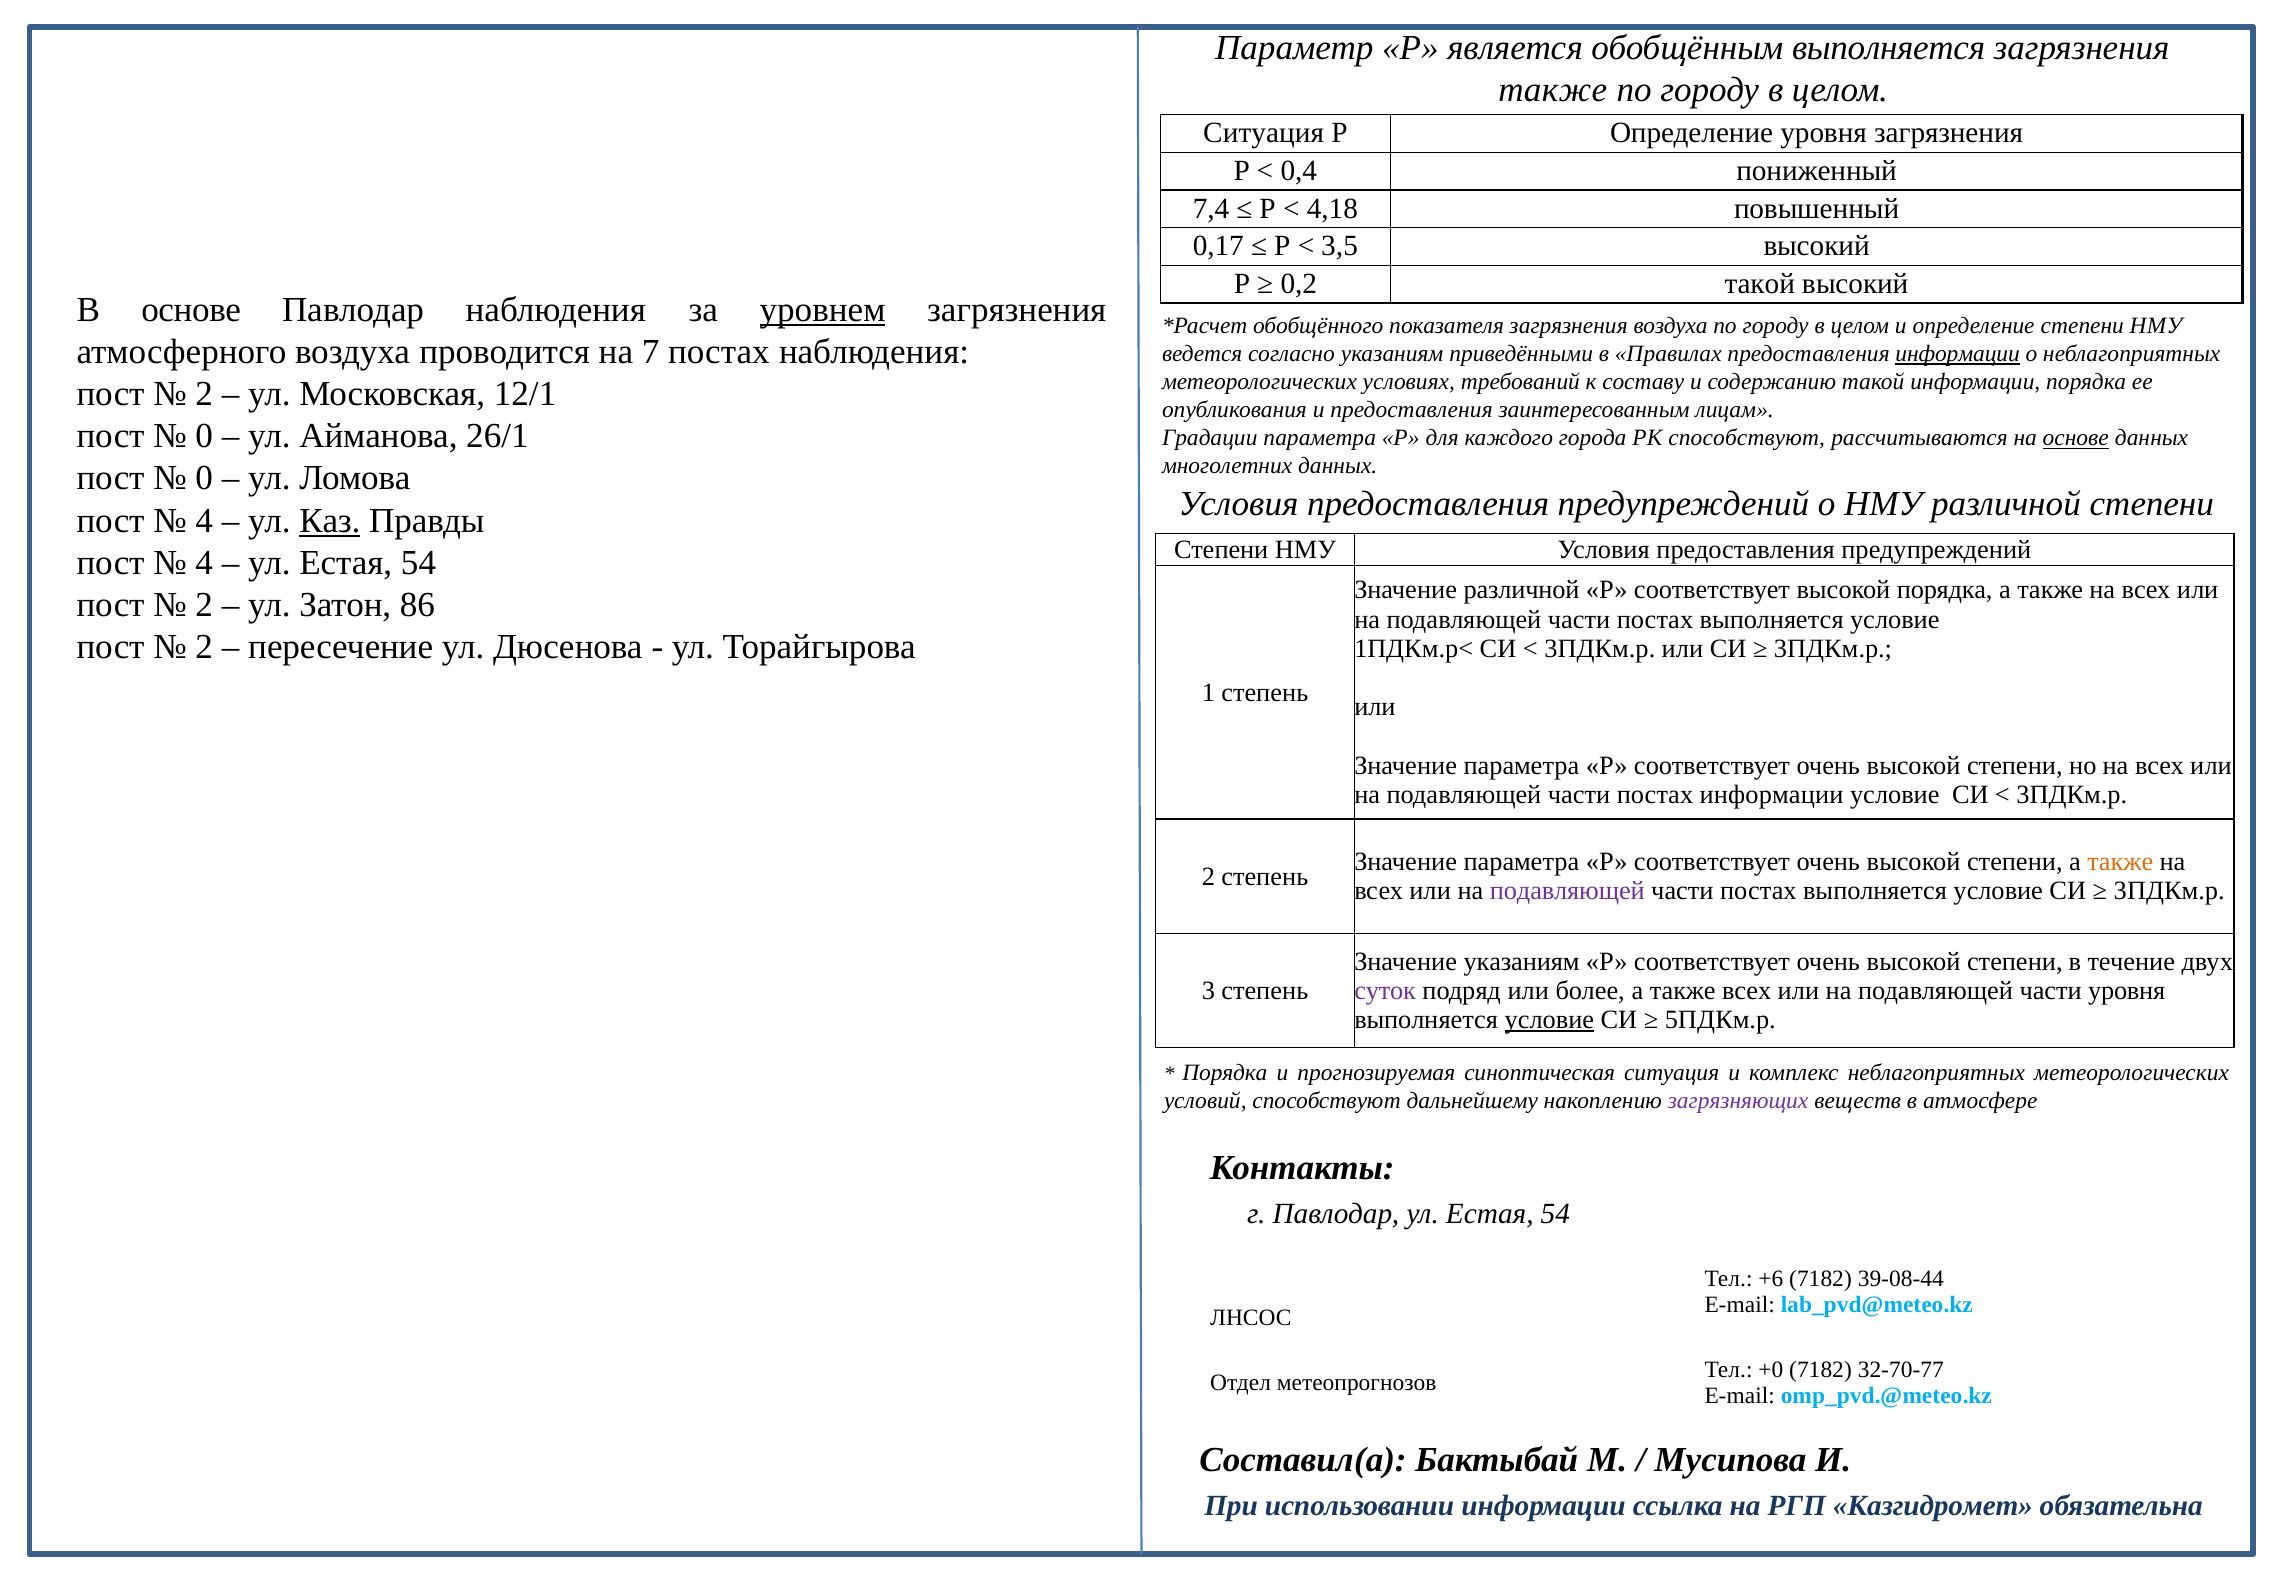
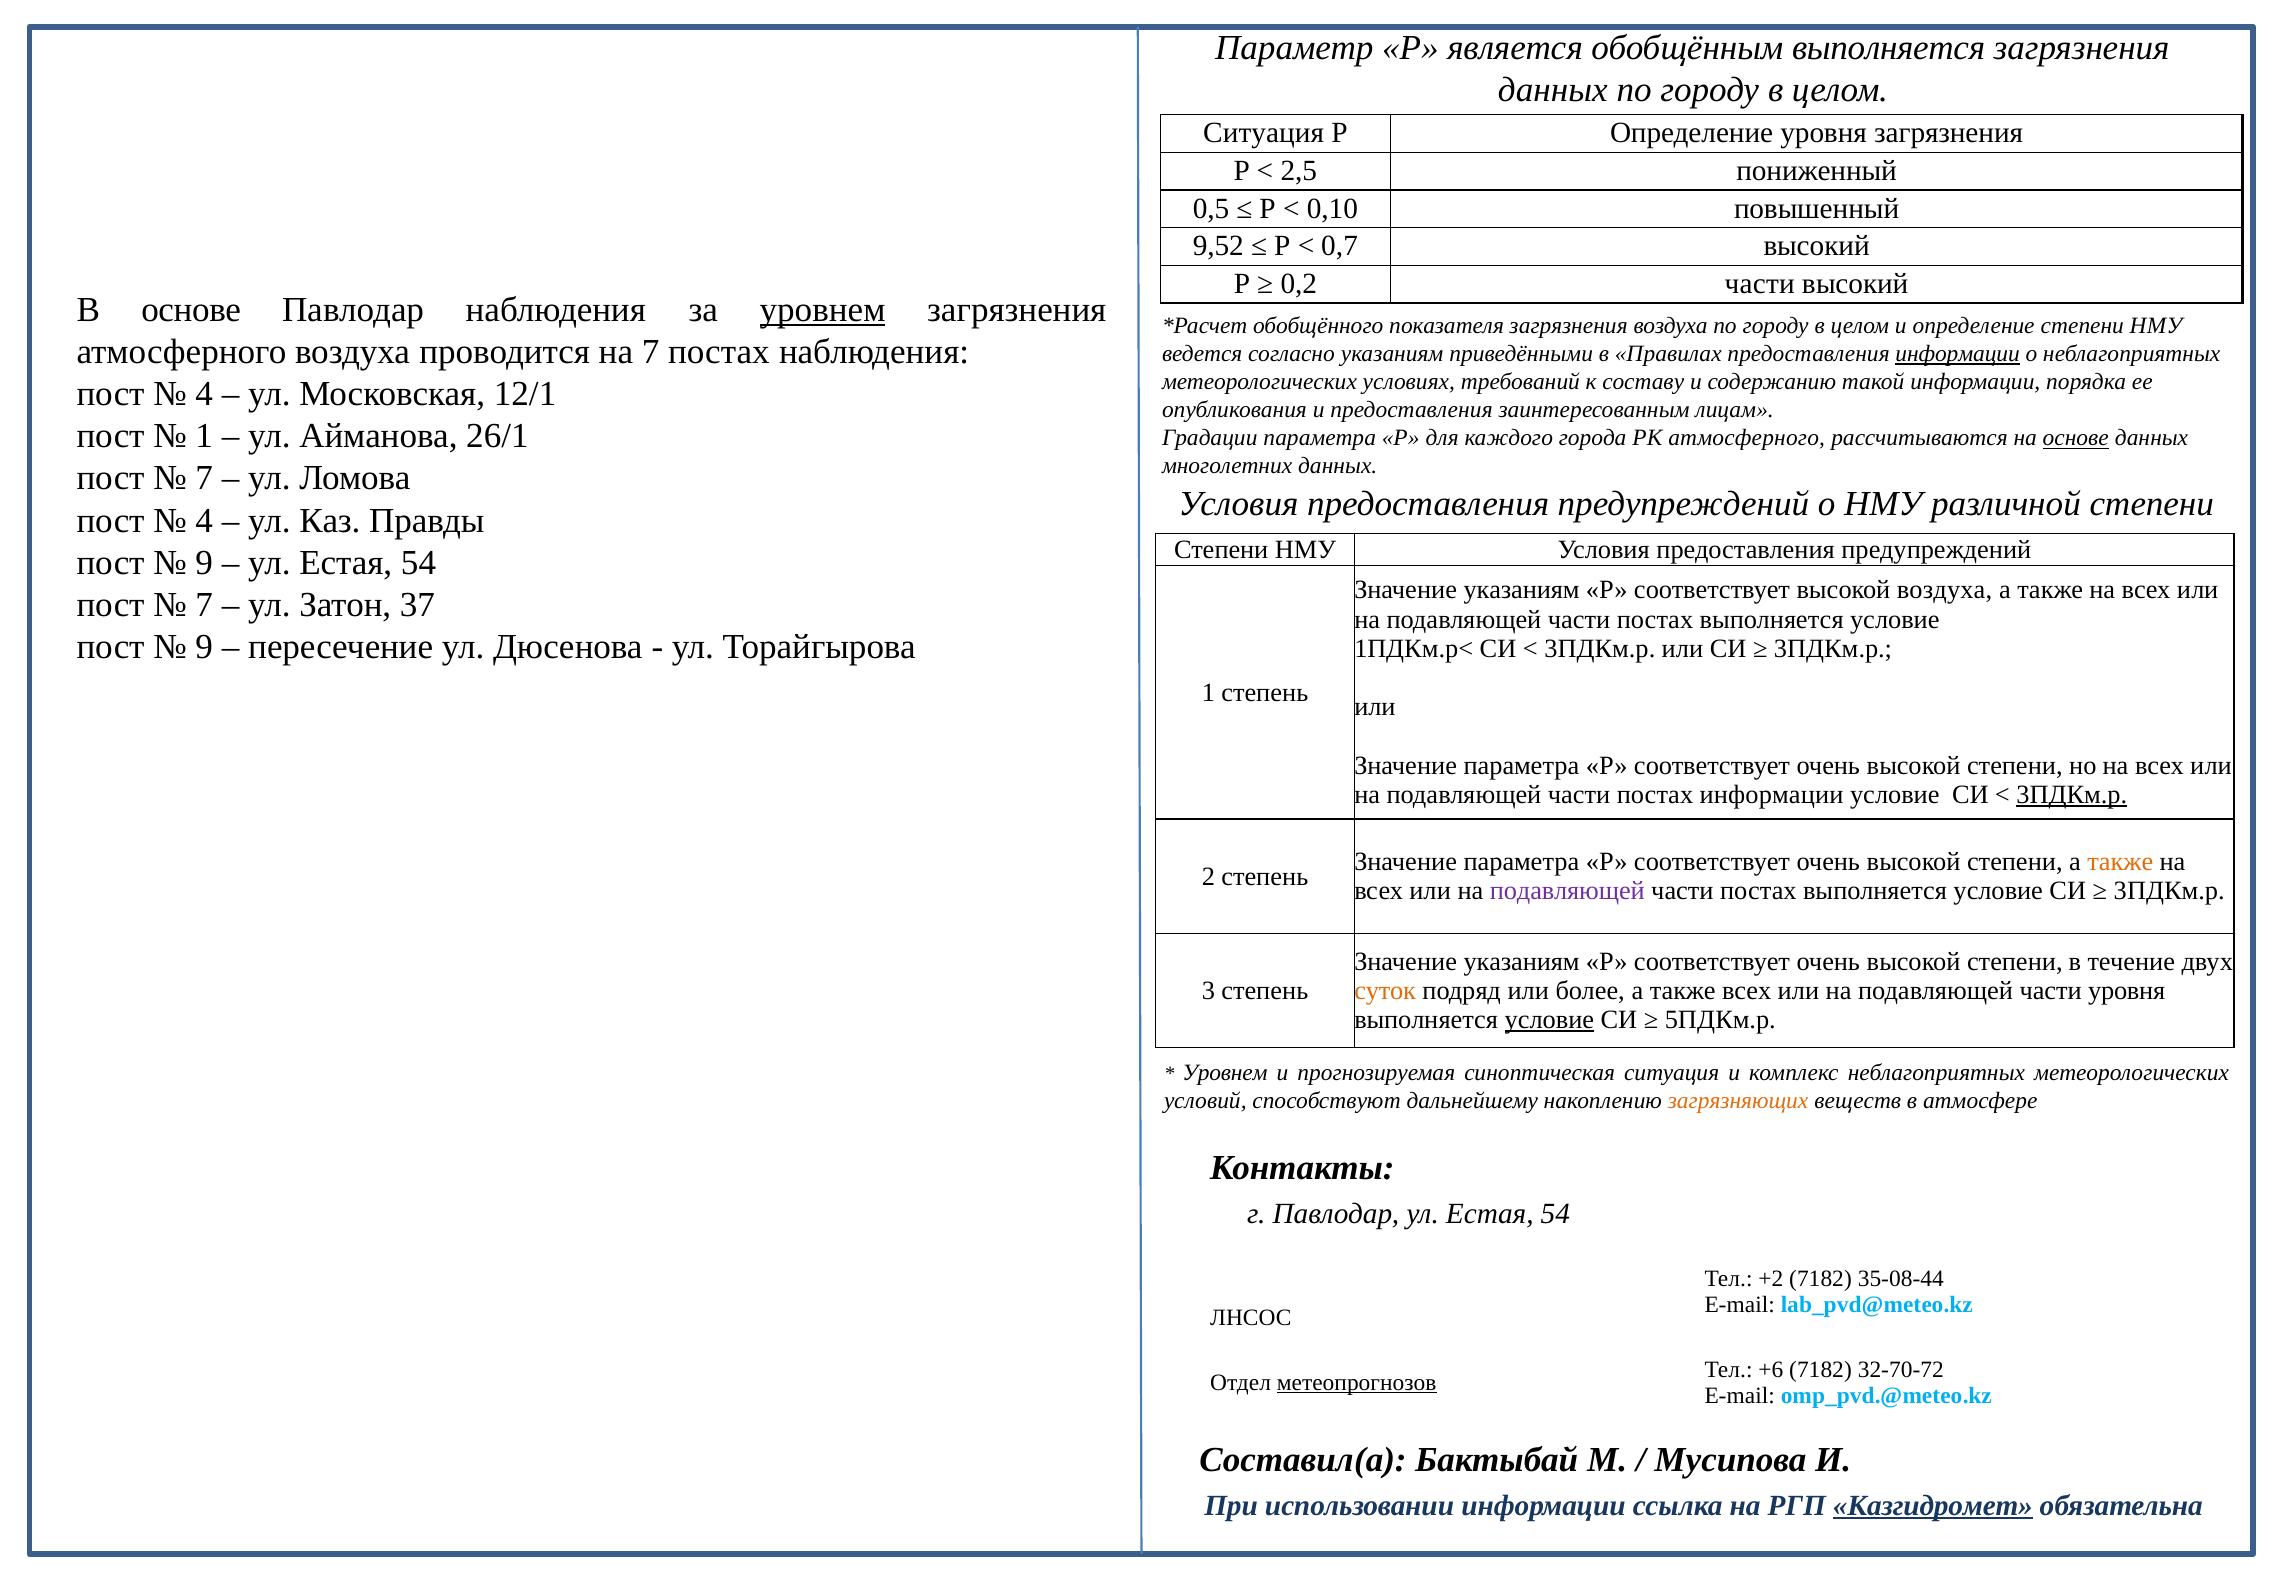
также at (1553, 90): также -> данных
0,4: 0,4 -> 2,5
7,4: 7,4 -> 0,5
4,18: 4,18 -> 0,10
0,17: 0,17 -> 9,52
3,5: 3,5 -> 0,7
0,2 такой: такой -> части
2 at (204, 394): 2 -> 4
0 at (204, 436): 0 -> 1
РК способствуют: способствуют -> атмосферного
0 at (204, 478): 0 -> 7
Каз underline: present -> none
4 at (204, 562): 4 -> 9
различной at (1522, 590): различной -> указаниям
высокой порядка: порядка -> воздуха
2 at (204, 605): 2 -> 7
86: 86 -> 37
2 at (204, 647): 2 -> 9
3ПДКм.р at (2072, 794) underline: none -> present
суток colour: purple -> orange
Порядка at (1225, 1073): Порядка -> Уровнем
загрязняющих colour: purple -> orange
+6: +6 -> +2
39-08-44: 39-08-44 -> 35-08-44
+0: +0 -> +6
32-70-77: 32-70-77 -> 32-70-72
метеопрогнозов underline: none -> present
Казгидромет underline: none -> present
